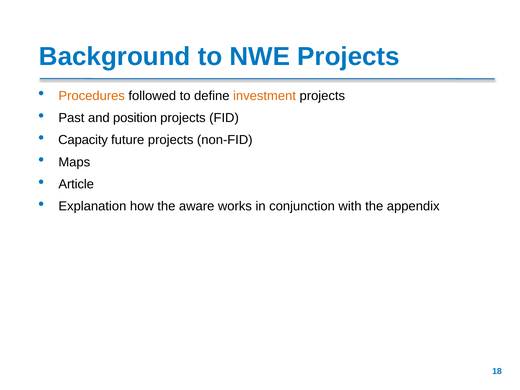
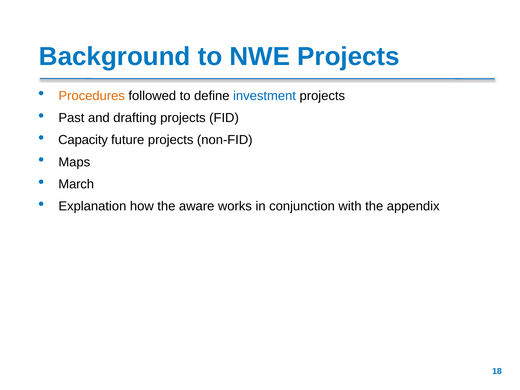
investment colour: orange -> blue
position: position -> drafting
Article: Article -> March
